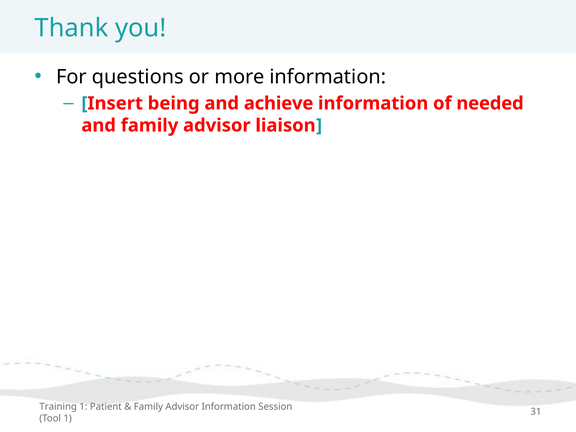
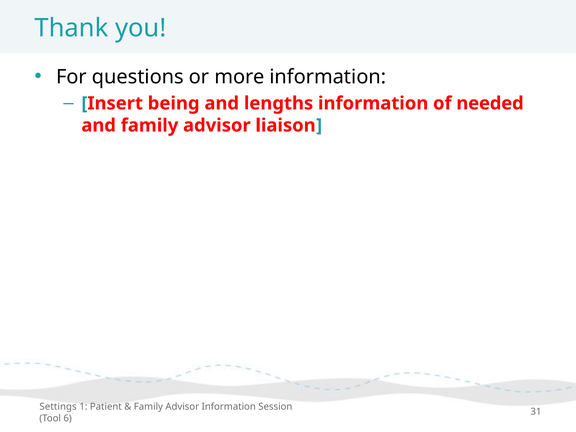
achieve: achieve -> lengths
Training: Training -> Settings
Tool 1: 1 -> 6
